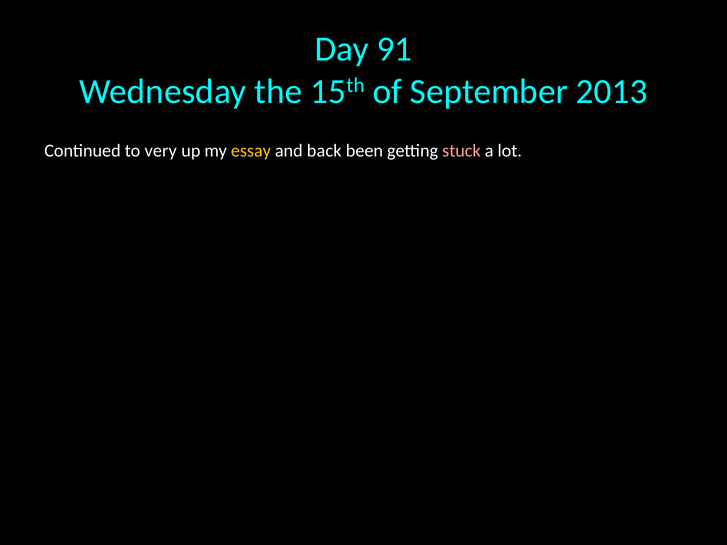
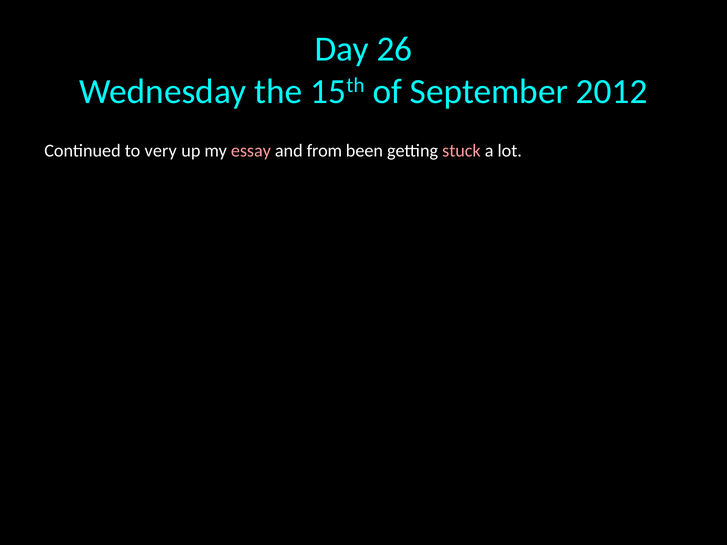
91: 91 -> 26
2013: 2013 -> 2012
essay colour: yellow -> pink
back: back -> from
